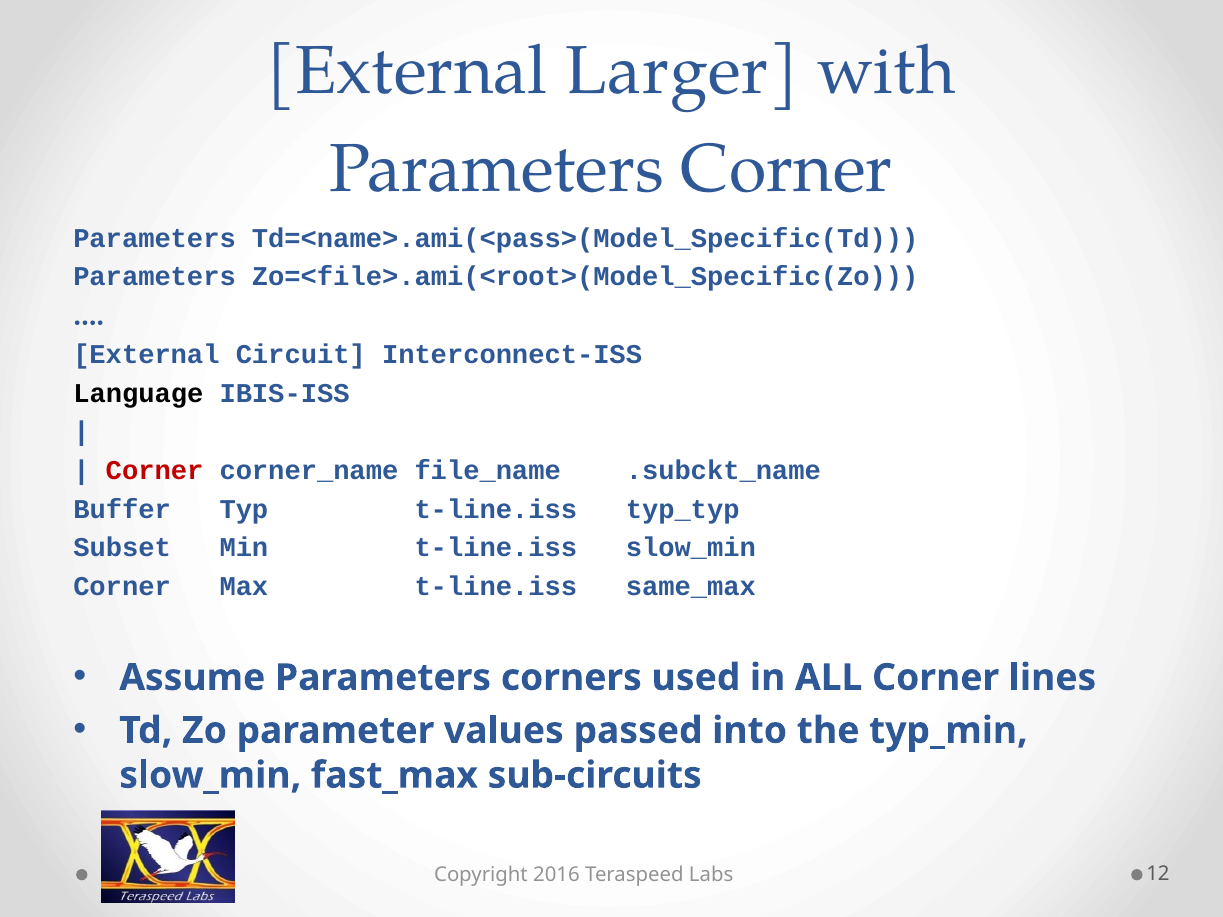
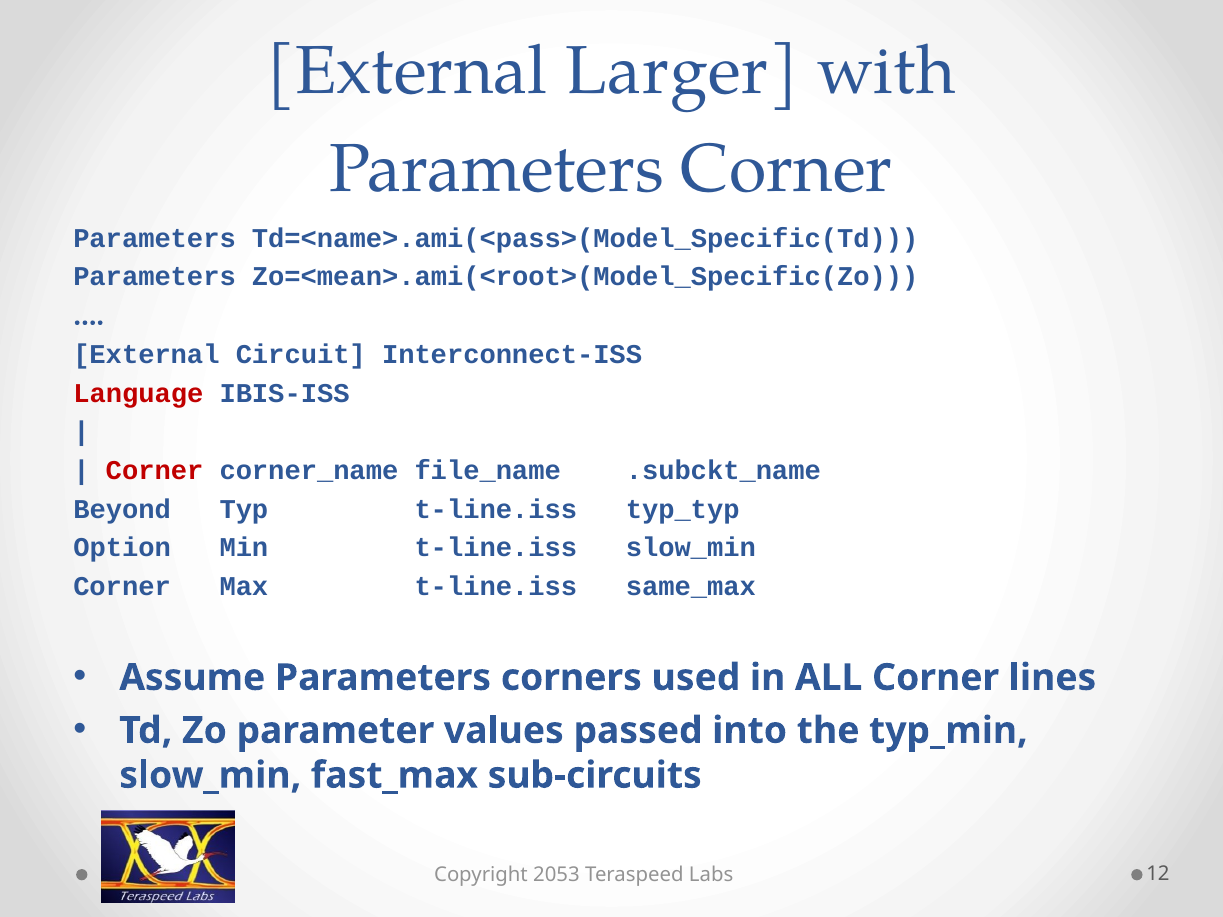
Zo=<file>.ami(<root>(Model_Specific(Zo: Zo=<file>.ami(<root>(Model_Specific(Zo -> Zo=<mean>.ami(<root>(Model_Specific(Zo
Language colour: black -> red
Buffer: Buffer -> Beyond
Subset: Subset -> Option
2016: 2016 -> 2053
